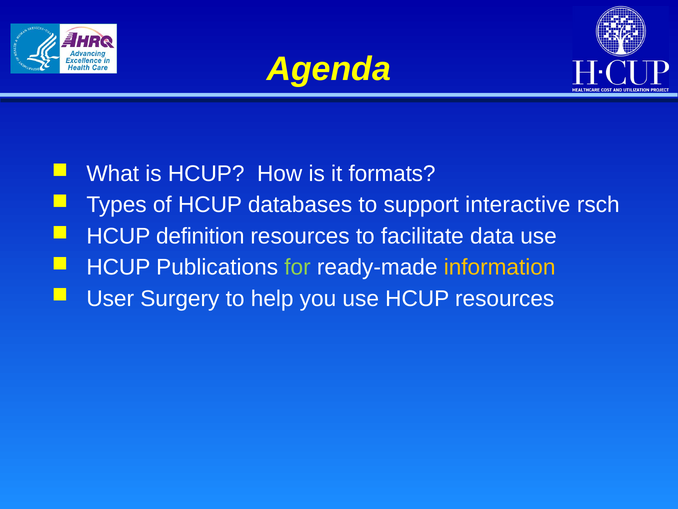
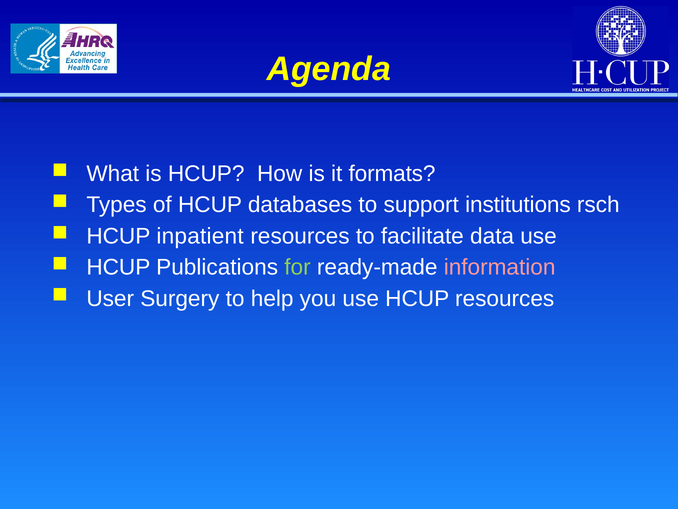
interactive: interactive -> institutions
definition: definition -> inpatient
information colour: yellow -> pink
